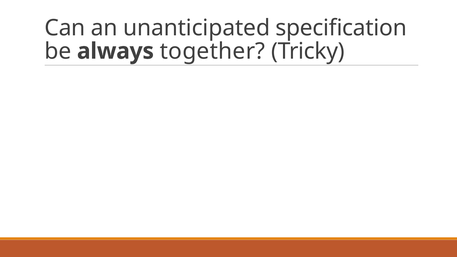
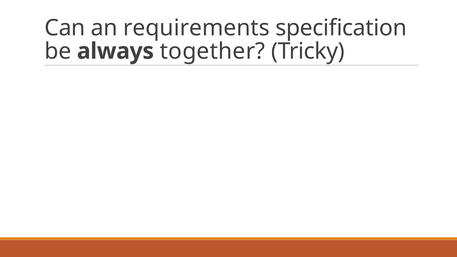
unanticipated: unanticipated -> requirements
